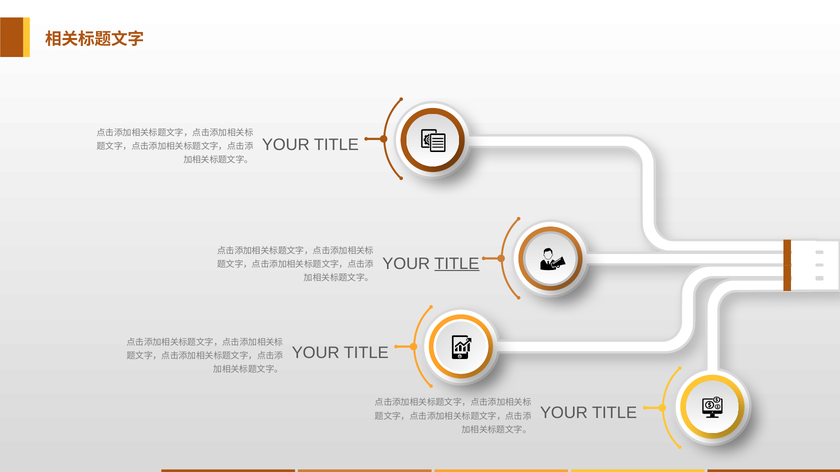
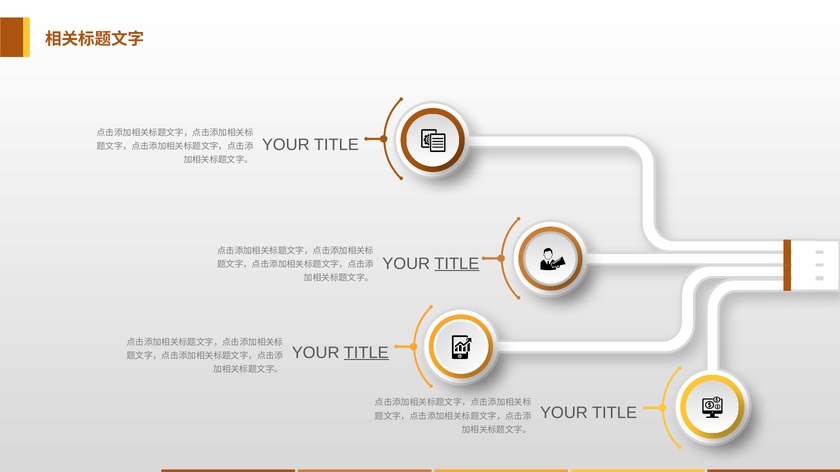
TITLE at (366, 353) underline: none -> present
